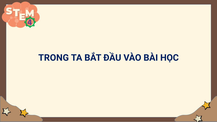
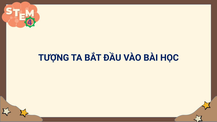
TRONG: TRONG -> TƯỢNG
